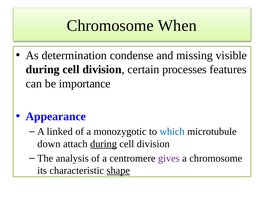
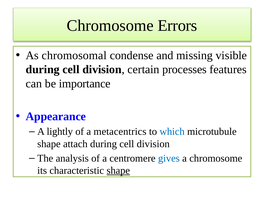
When: When -> Errors
determination: determination -> chromosomal
linked: linked -> lightly
monozygotic: monozygotic -> metacentrics
down at (49, 144): down -> shape
during at (104, 144) underline: present -> none
gives colour: purple -> blue
